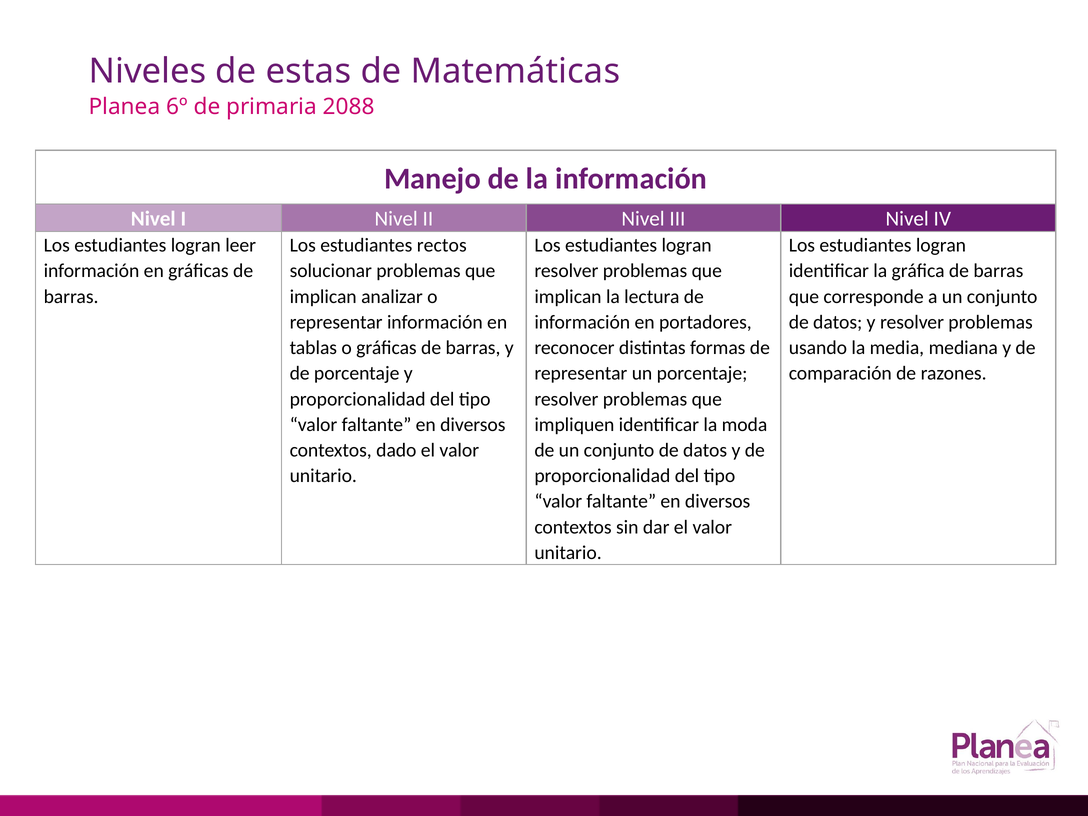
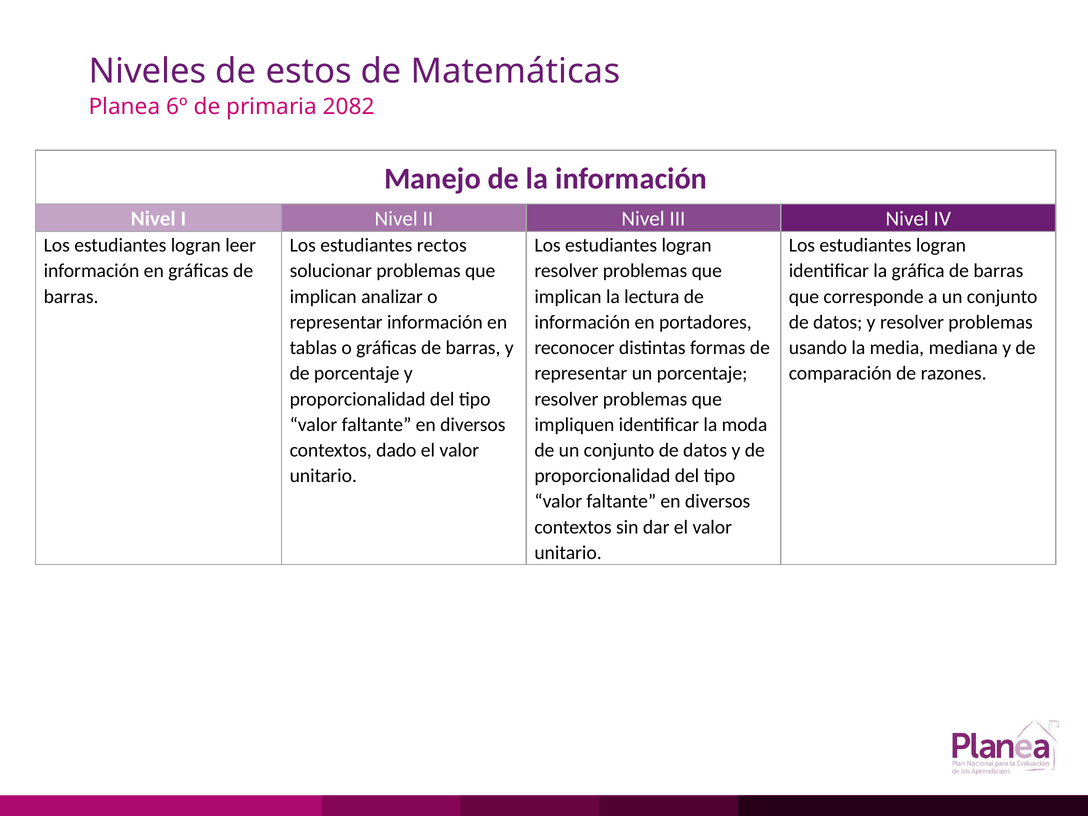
estas: estas -> estos
2088: 2088 -> 2082
